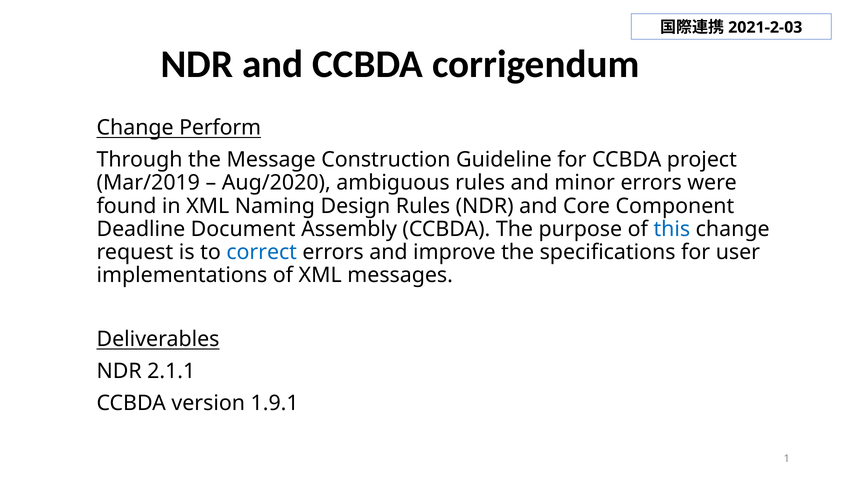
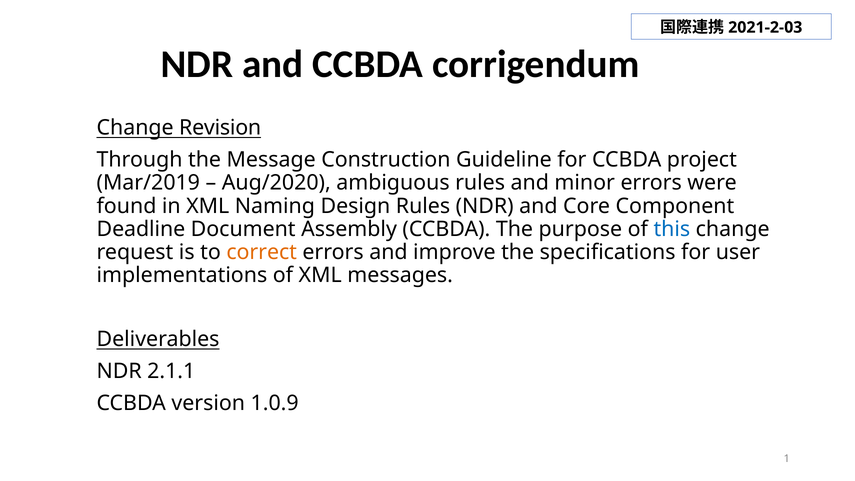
Perform: Perform -> Revision
correct colour: blue -> orange
1.9.1: 1.9.1 -> 1.0.9
